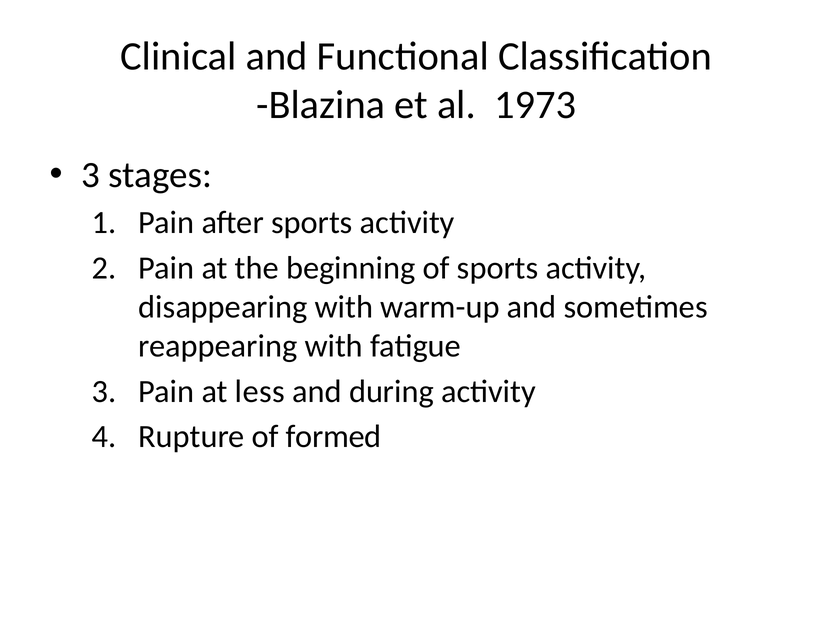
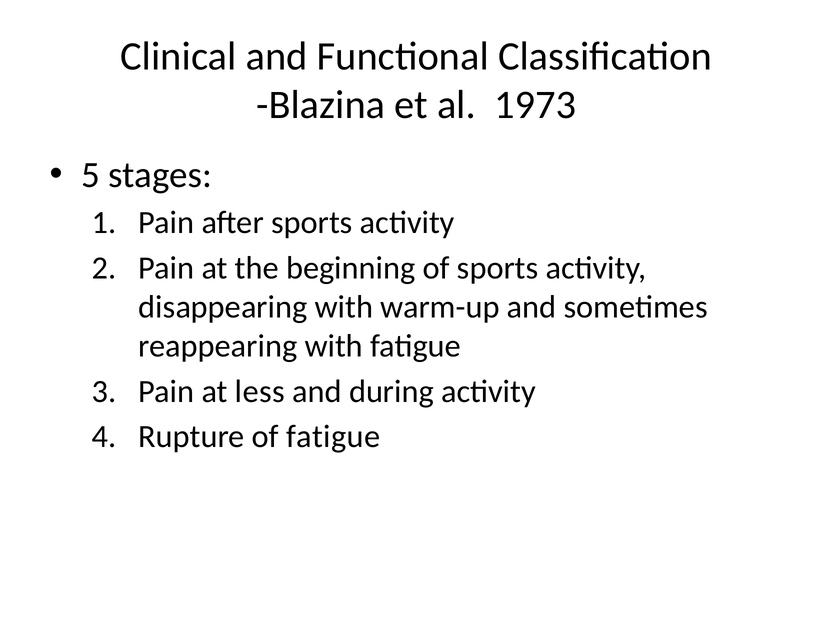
3 at (91, 175): 3 -> 5
of formed: formed -> fatigue
